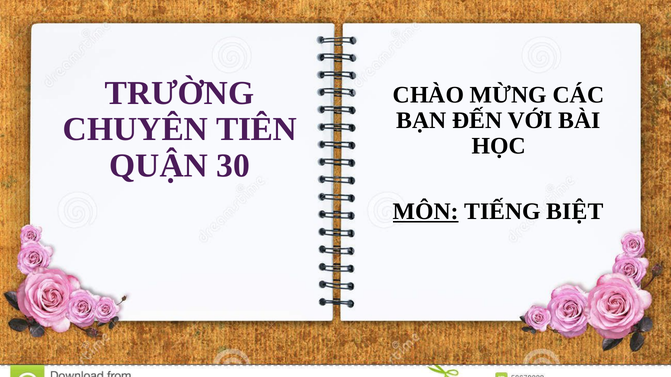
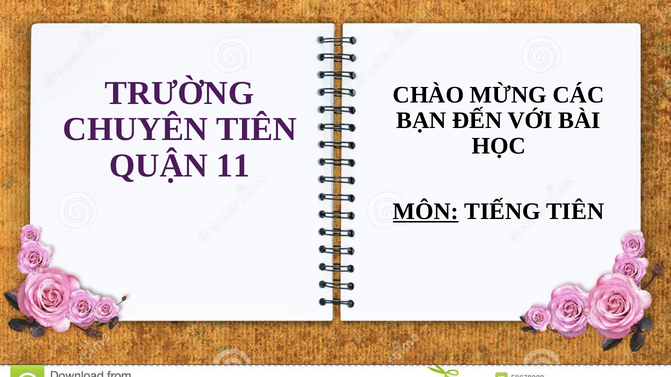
30: 30 -> 11
TIẾNG BIỆT: BIỆT -> TIÊN
